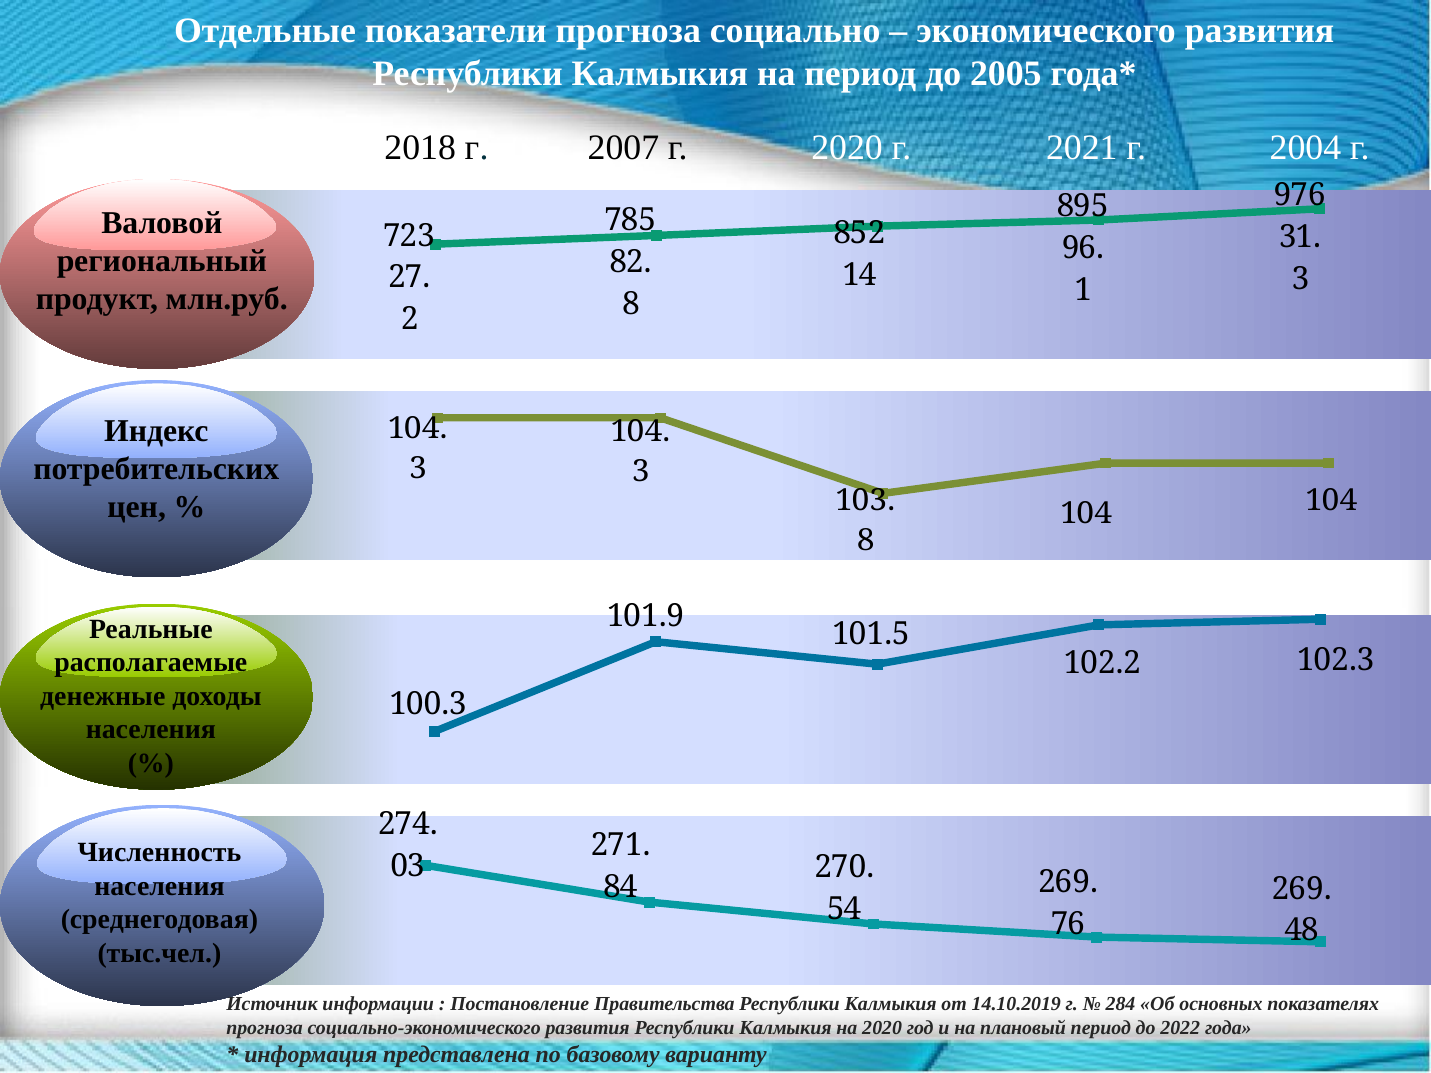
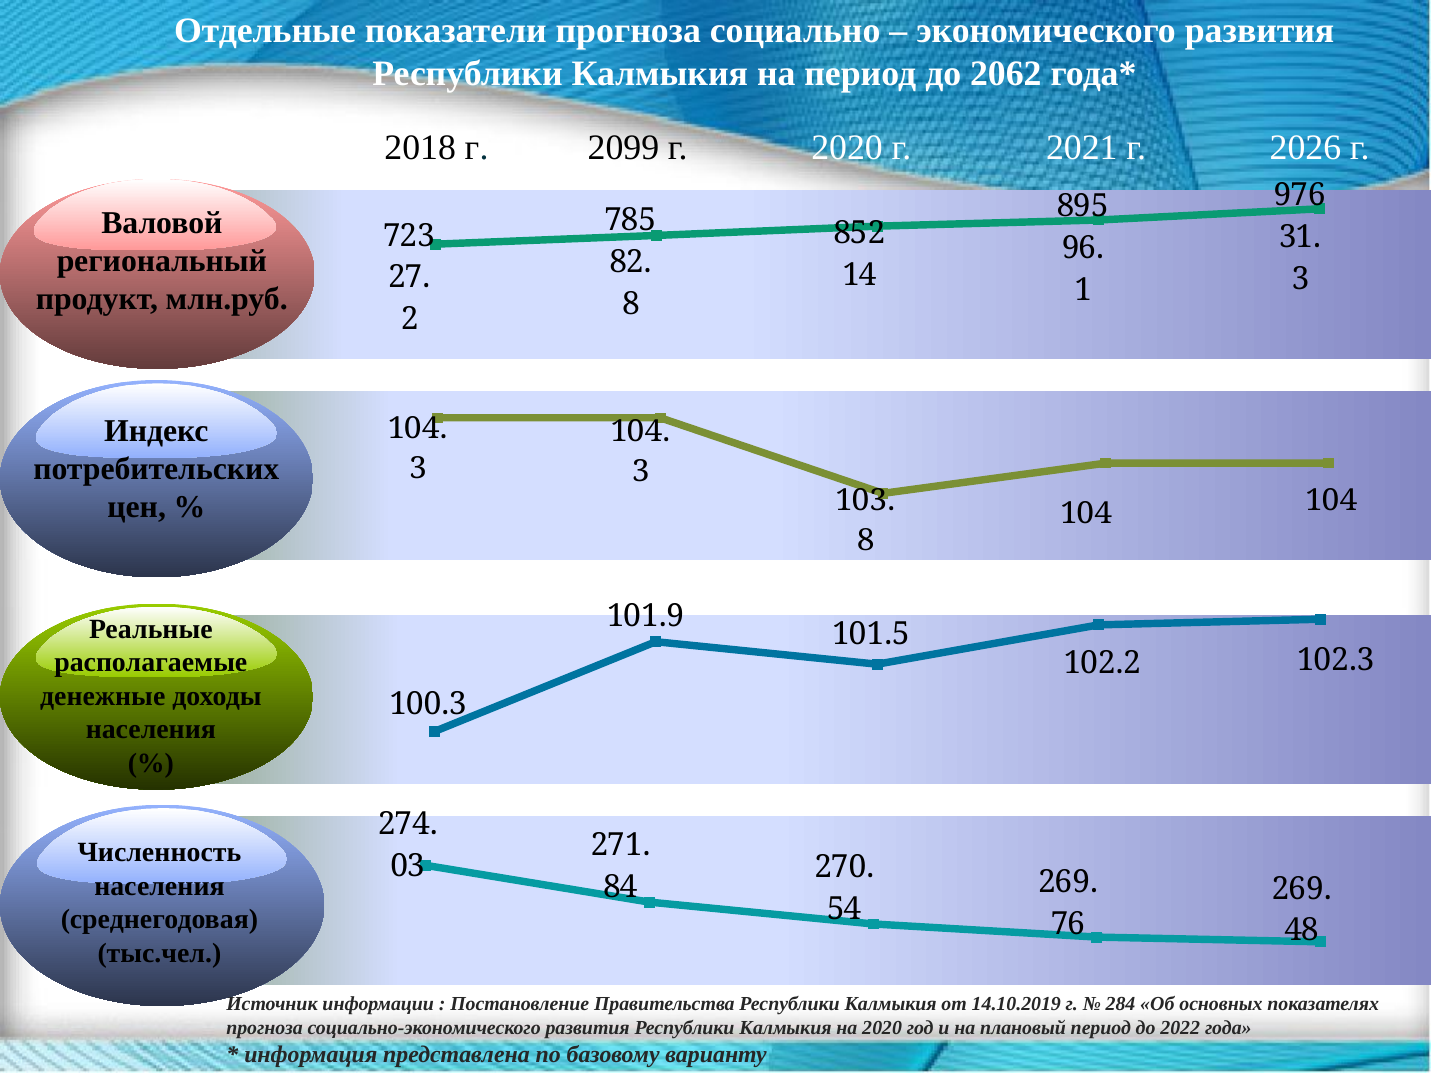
2005: 2005 -> 2062
2007: 2007 -> 2099
2004: 2004 -> 2026
